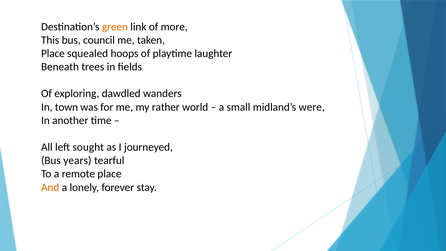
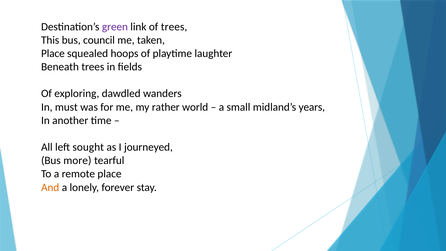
green colour: orange -> purple
of more: more -> trees
town: town -> must
were: were -> years
years: years -> more
